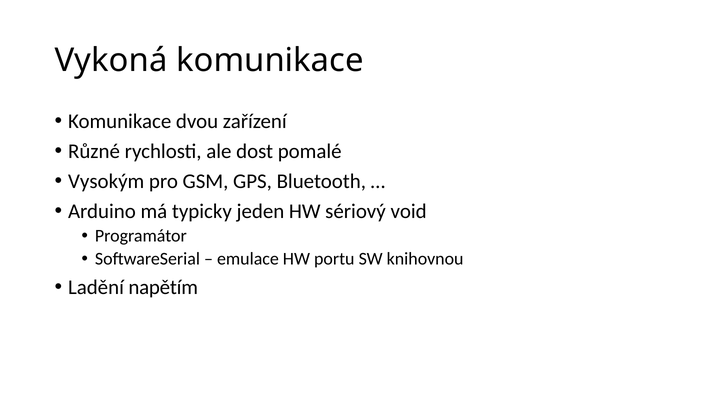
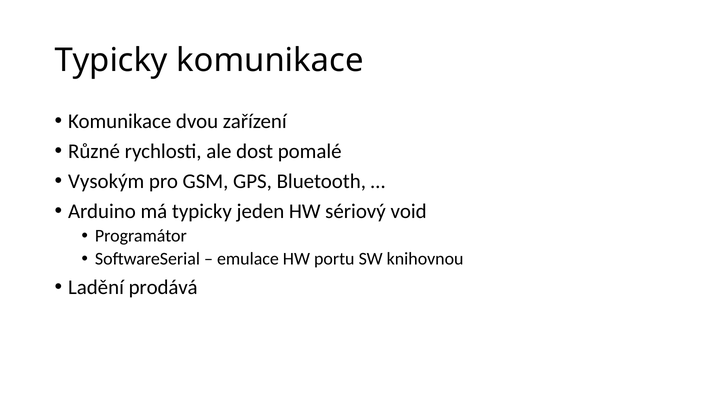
Vykoná at (111, 60): Vykoná -> Typicky
napětím: napětím -> prodává
